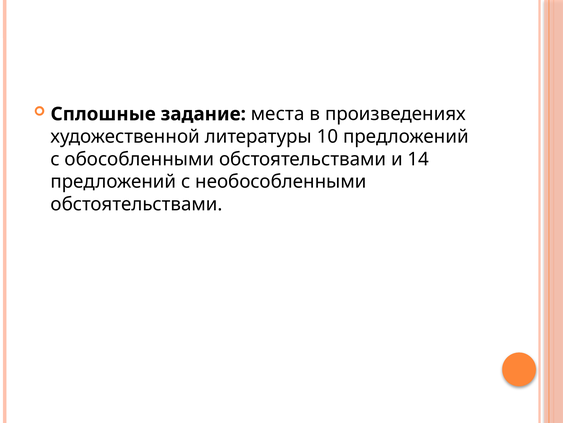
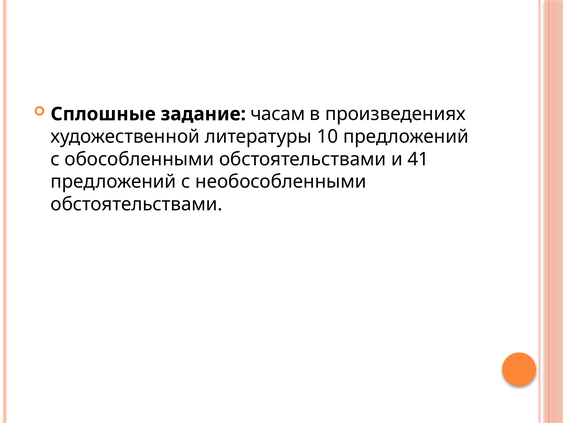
места: места -> часам
14: 14 -> 41
